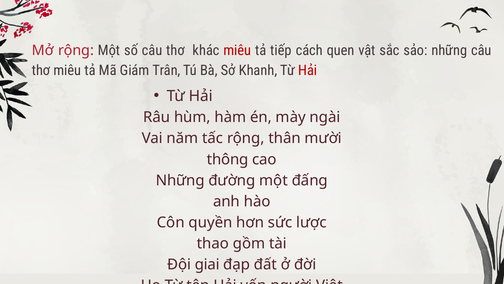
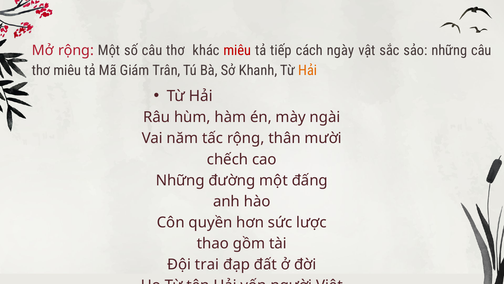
cách quen: quen -> ngày
Hải at (308, 70) colour: red -> orange
thông: thông -> chếch
giai: giai -> trai
